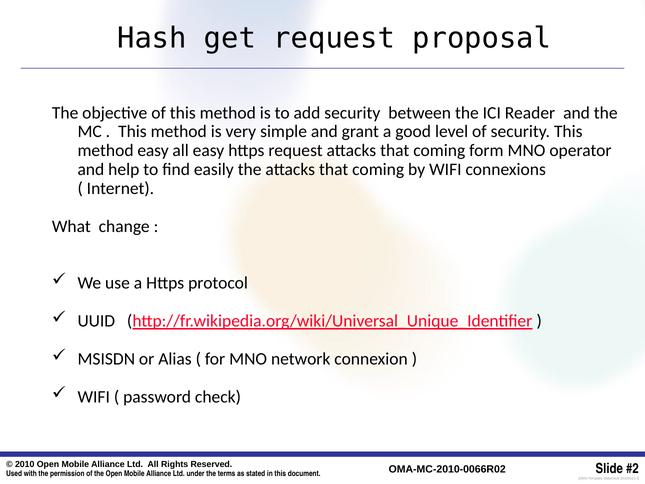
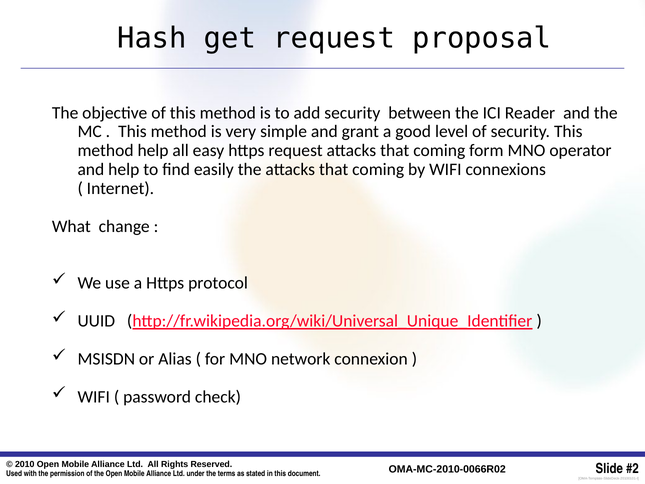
method easy: easy -> help
